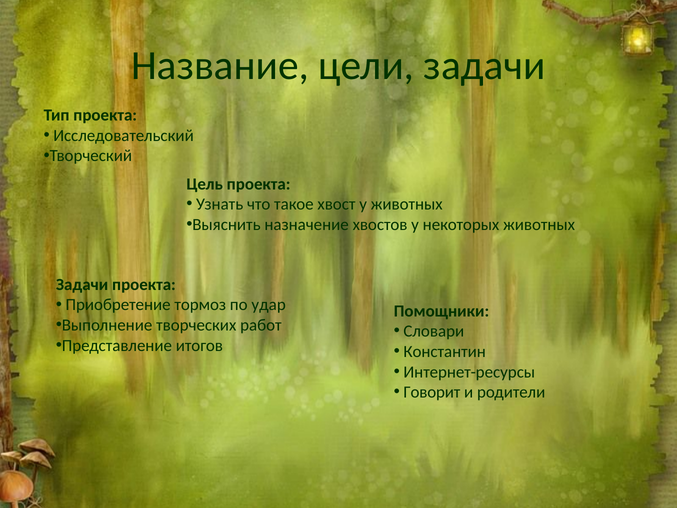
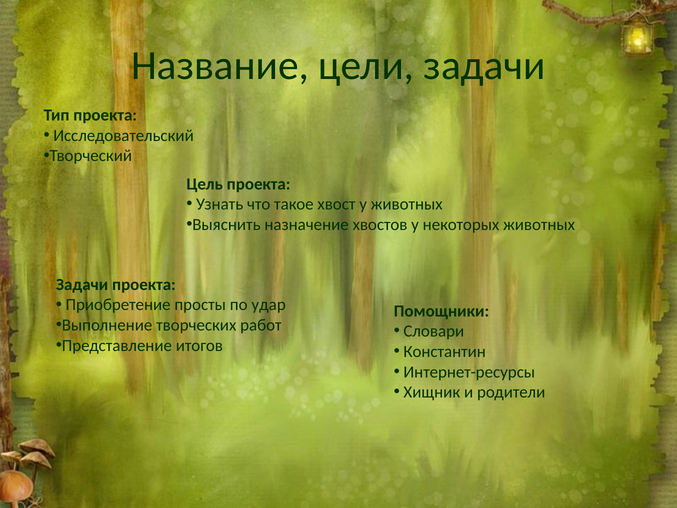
тормоз: тормоз -> просты
Говорит: Говорит -> Хищник
